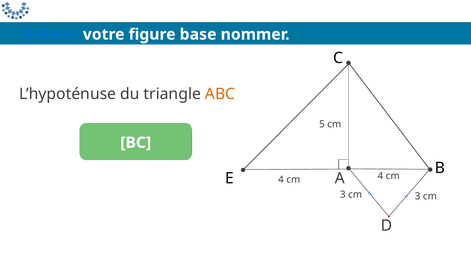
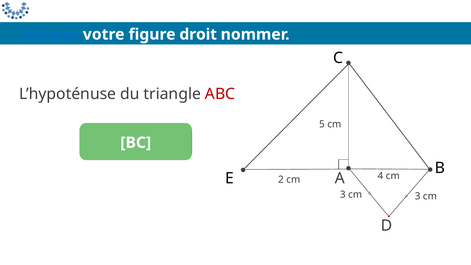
base: base -> droit
ABC colour: orange -> red
E 4: 4 -> 2
